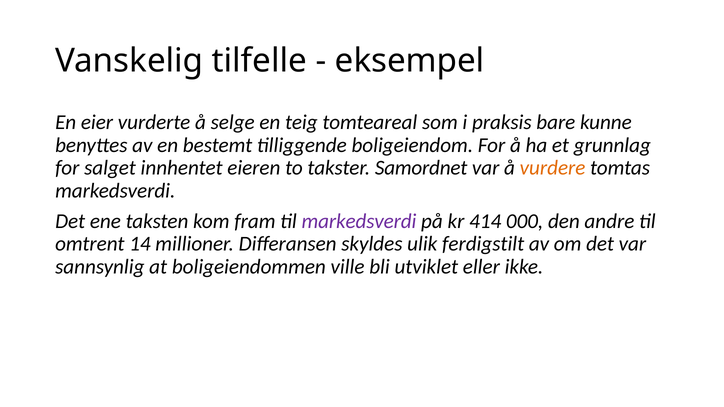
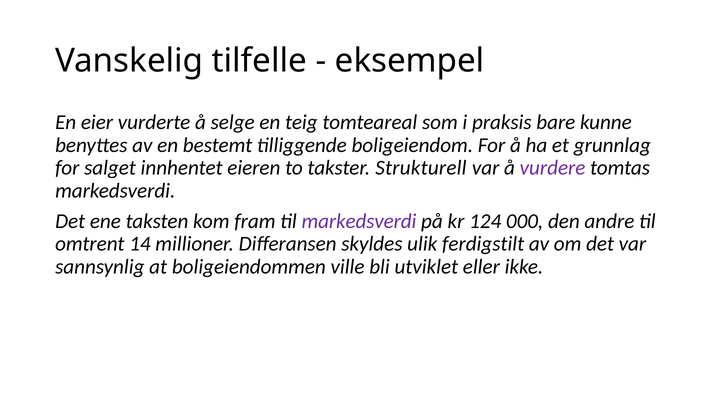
Samordnet: Samordnet -> Strukturell
vurdere colour: orange -> purple
414: 414 -> 124
